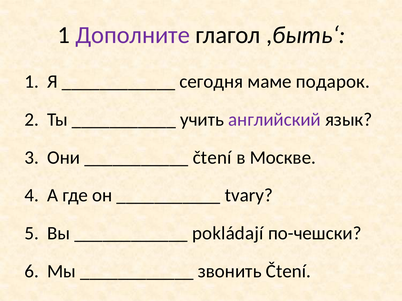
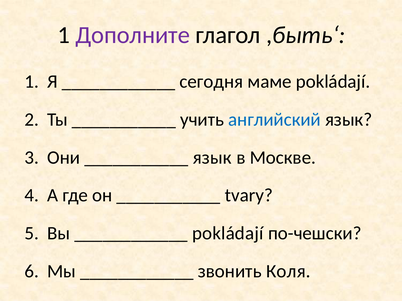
маме подарок: подарок -> pokládají
английский colour: purple -> blue
čtení at (212, 158): čtení -> язык
звонить Čtení: Čtení -> Коля
